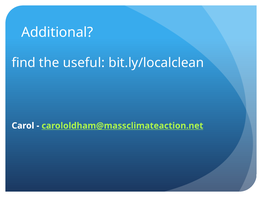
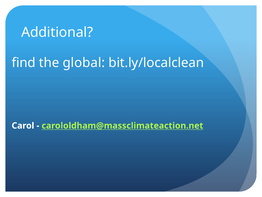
useful: useful -> global
